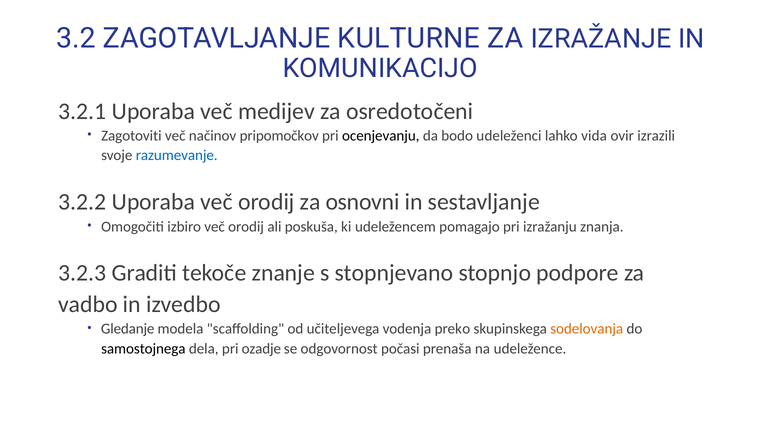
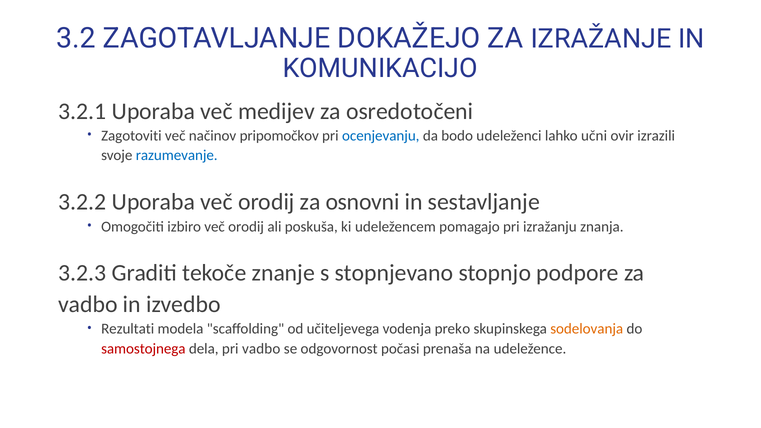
KULTURNE: KULTURNE -> DOKAŽEJO
ocenjevanju colour: black -> blue
vida: vida -> učni
Gledanje: Gledanje -> Rezultati
samostojnega colour: black -> red
pri ozadje: ozadje -> vadbo
